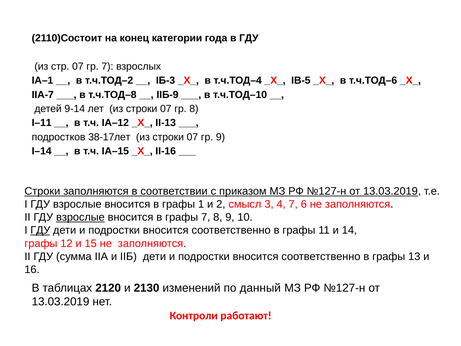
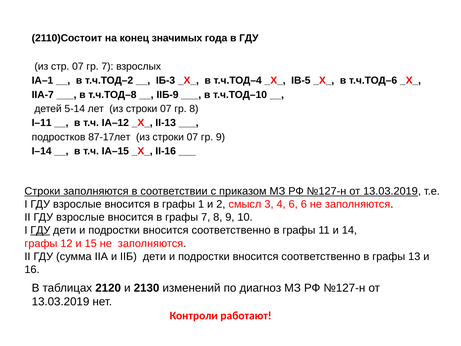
категории: категории -> значимых
9-14: 9-14 -> 5-14
38-17лет: 38-17лет -> 87-17лет
4 7: 7 -> 6
взрослые at (80, 217) underline: present -> none
данный: данный -> диагноз
